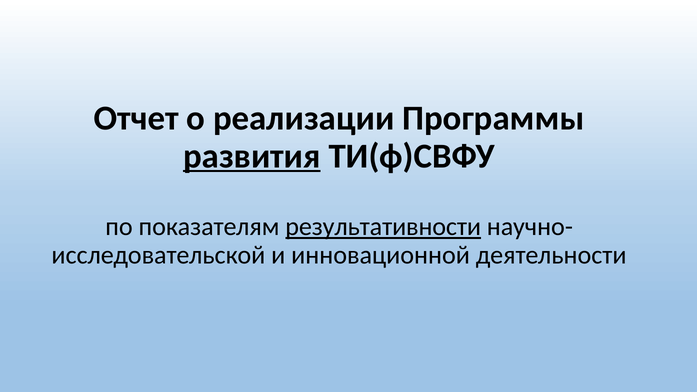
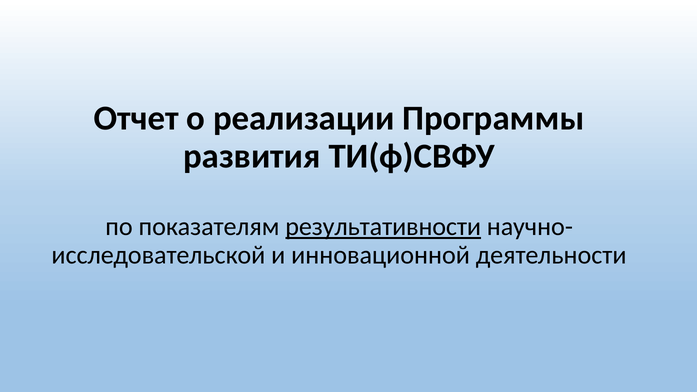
развития underline: present -> none
